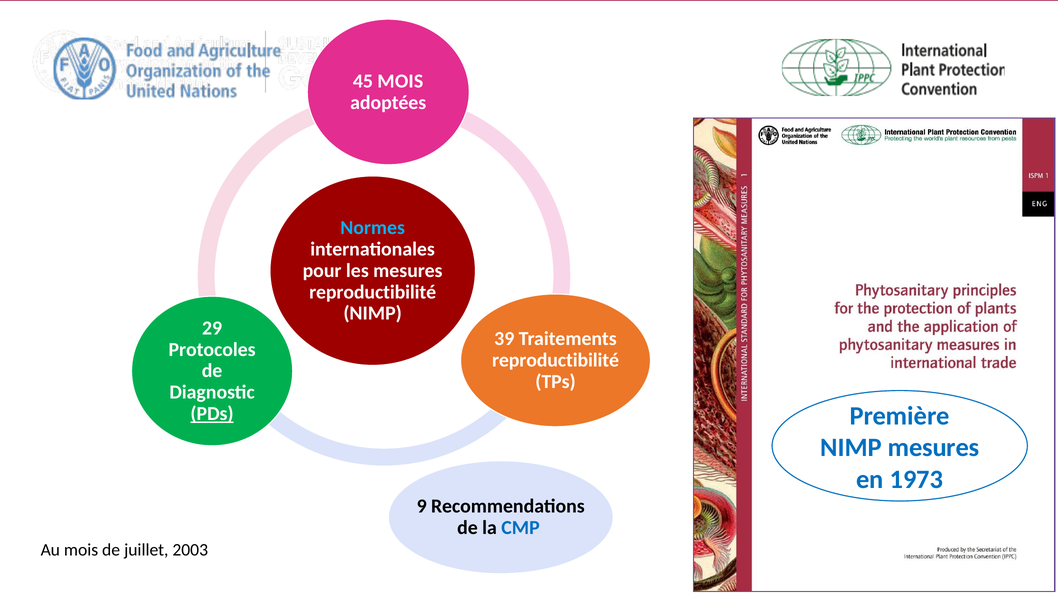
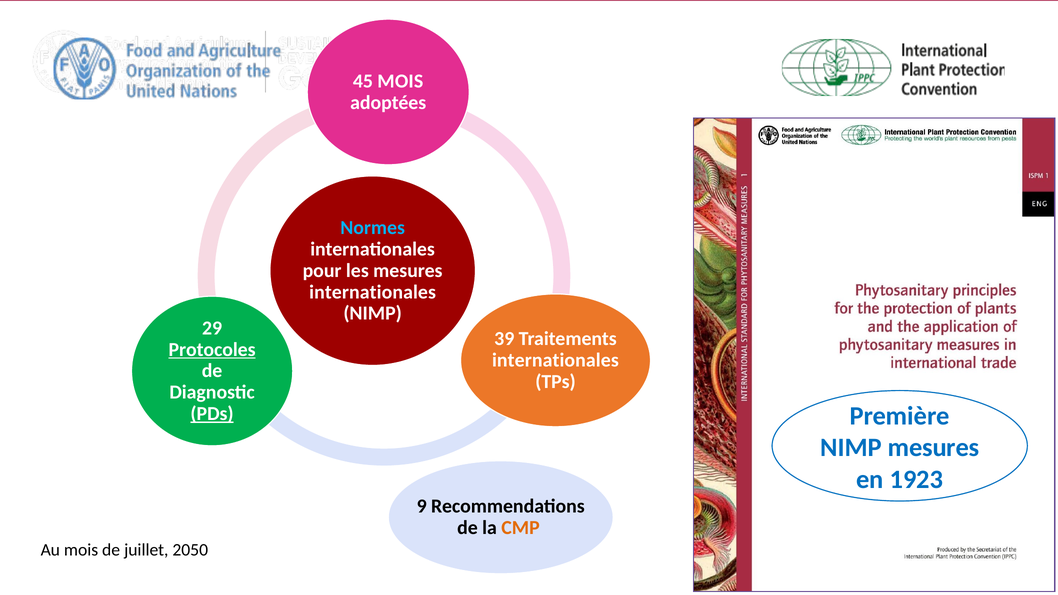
reproductibilité at (373, 292): reproductibilité -> internationales
Protocoles underline: none -> present
reproductibilité at (556, 360): reproductibilité -> internationales
1973: 1973 -> 1923
CMP colour: blue -> orange
2003: 2003 -> 2050
